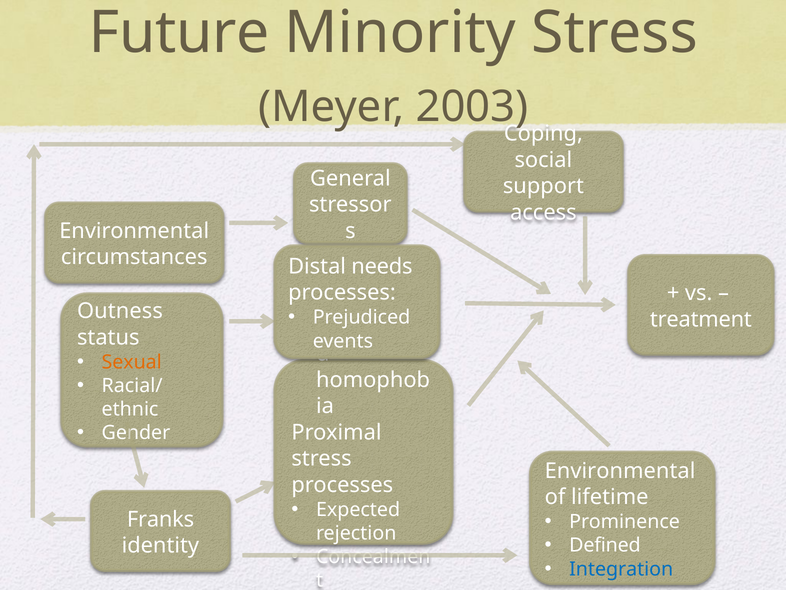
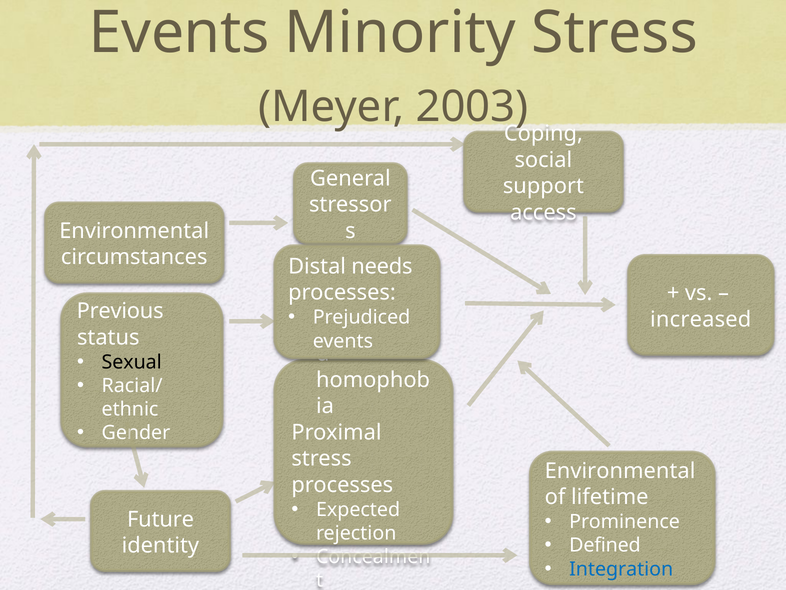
Future at (179, 33): Future -> Events
Outness: Outness -> Previous
treatment: treatment -> increased
Sexual colour: orange -> black
Franks: Franks -> Future
